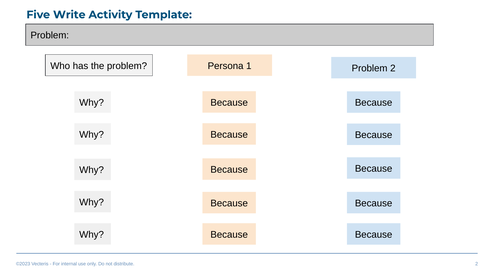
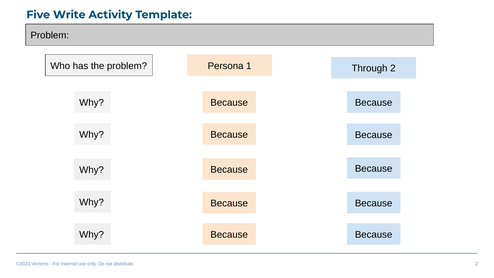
1 Problem: Problem -> Through
